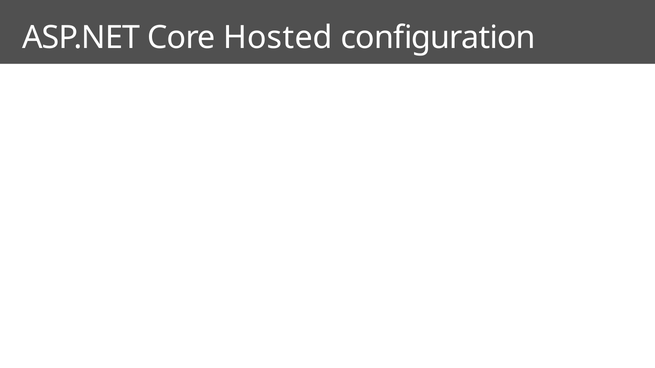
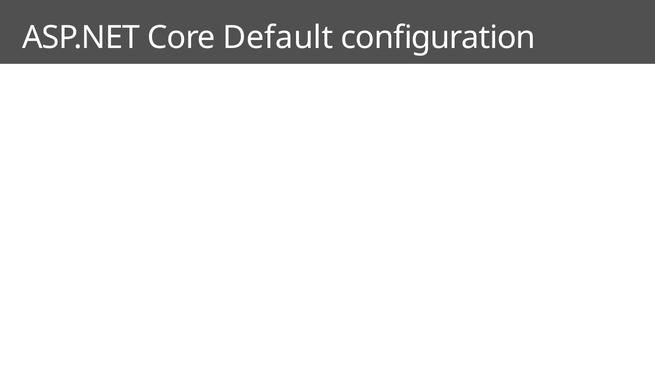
Hosted: Hosted -> Default
